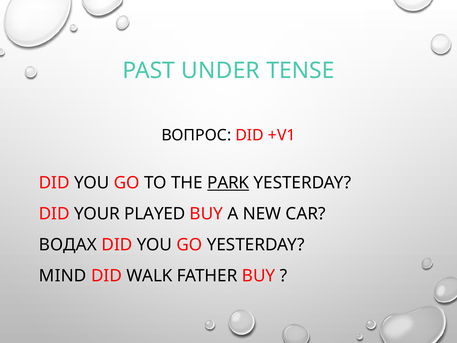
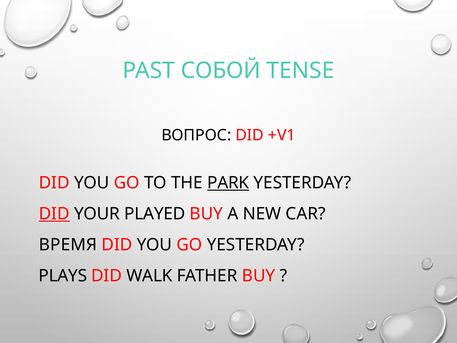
UNDER: UNDER -> СОБОЙ
DID at (54, 214) underline: none -> present
ВОДАХ: ВОДАХ -> ВРЕМЯ
MIND: MIND -> PLAYS
